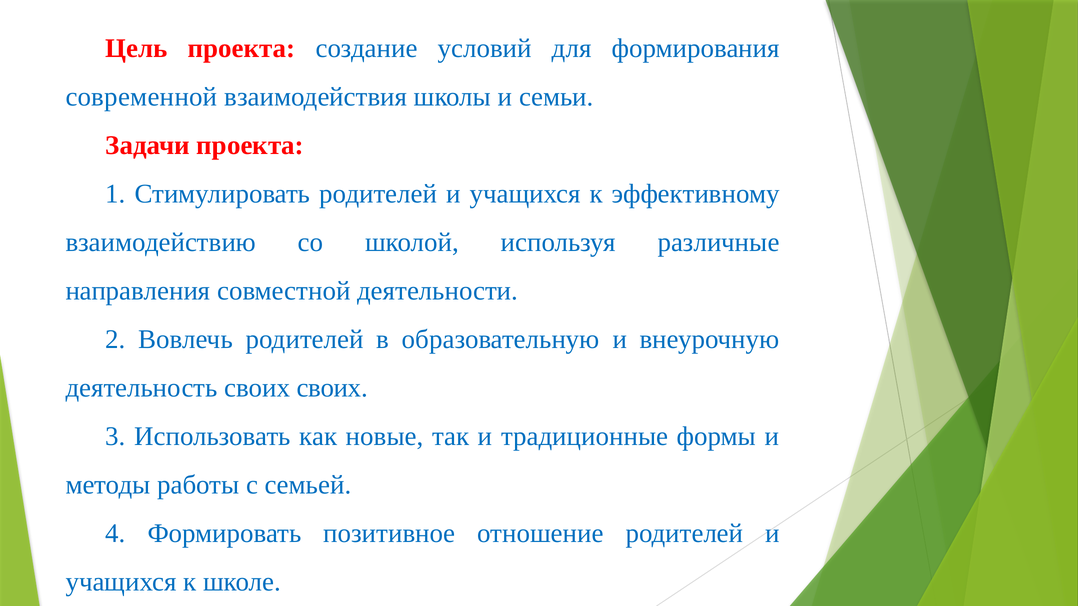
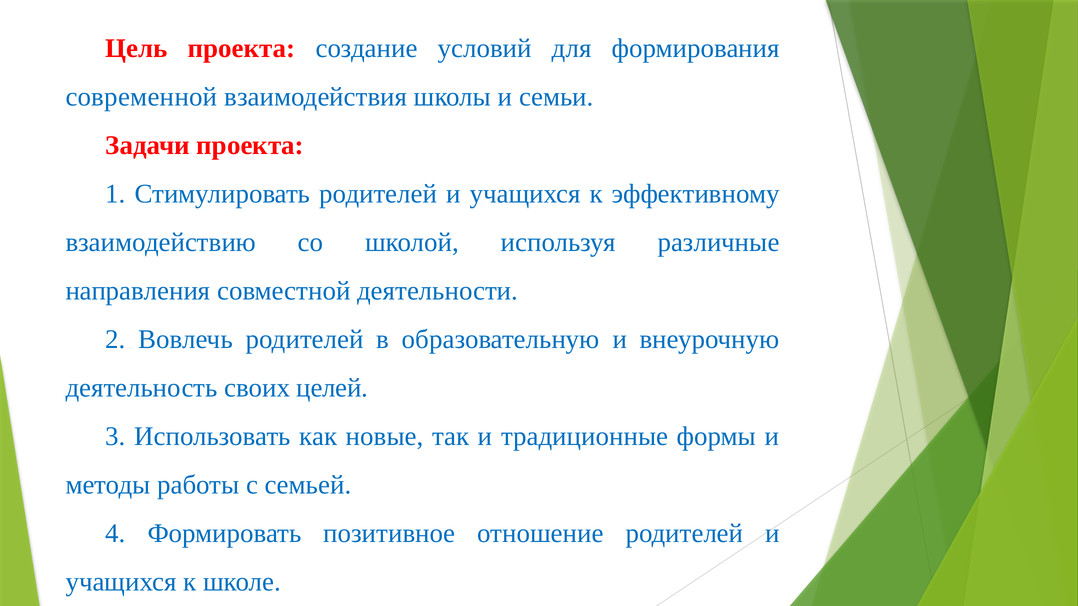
своих своих: своих -> целей
